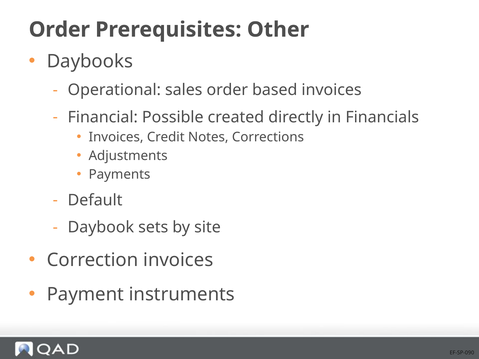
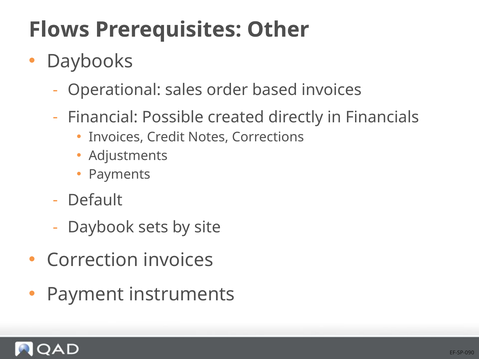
Order at (59, 30): Order -> Flows
